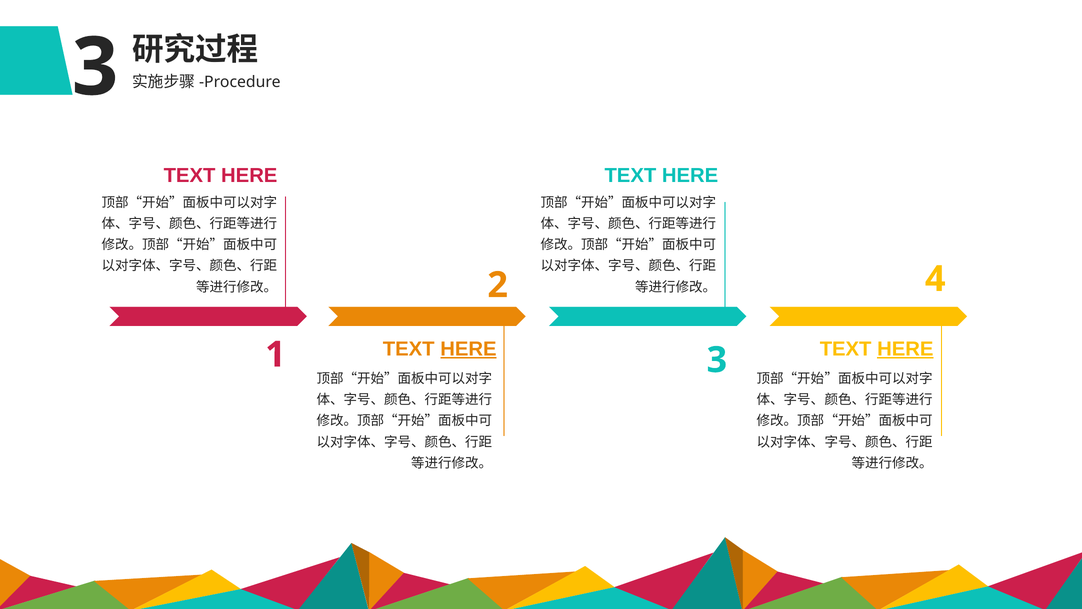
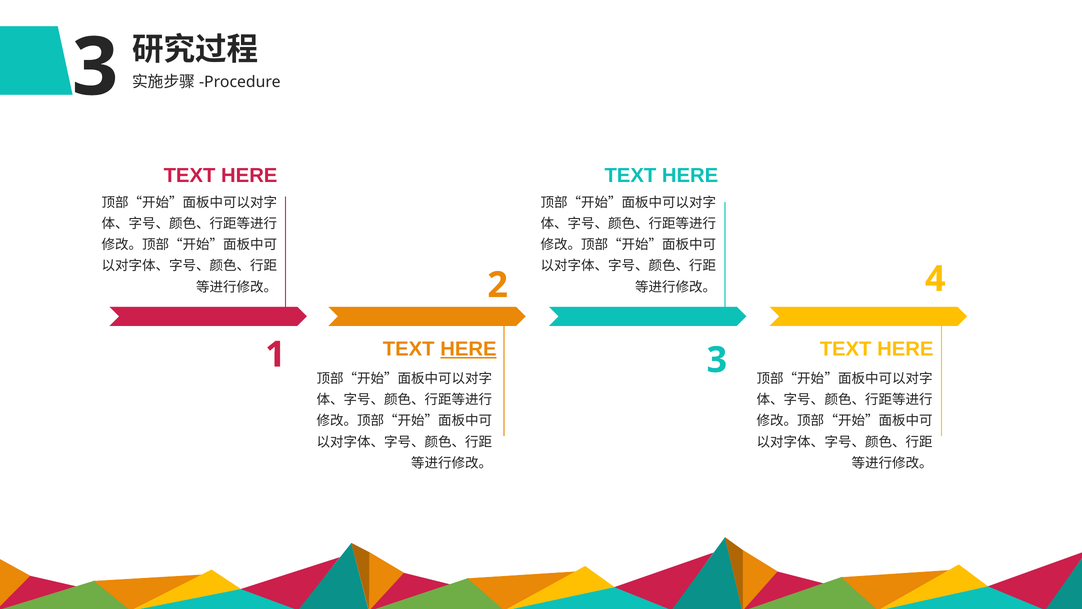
HERE at (905, 349) underline: present -> none
